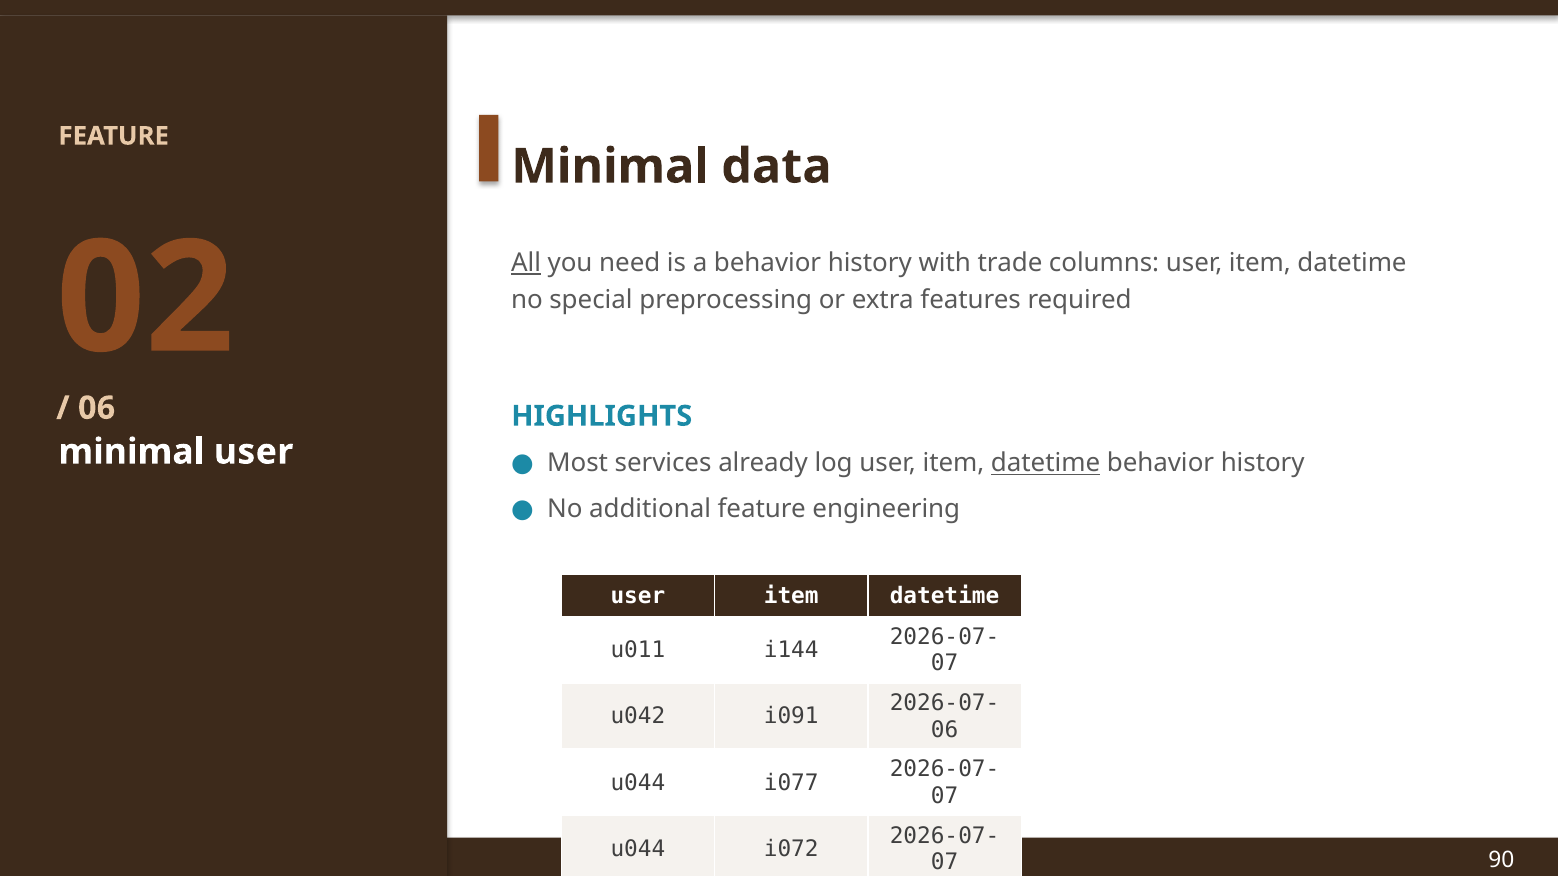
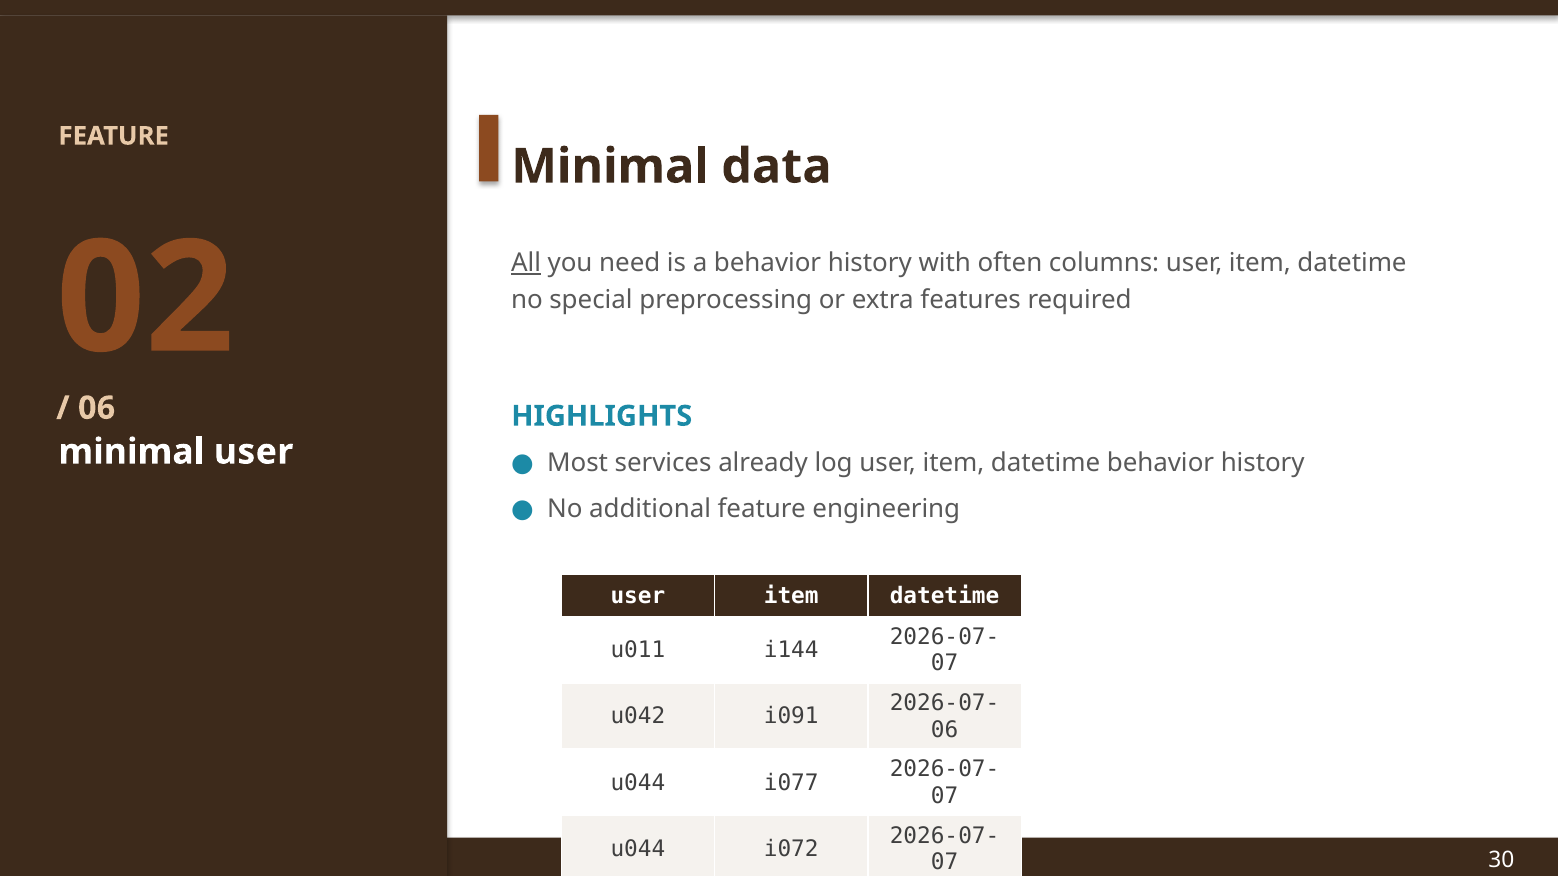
trade: trade -> often
datetime at (1046, 463) underline: present -> none
90: 90 -> 30
